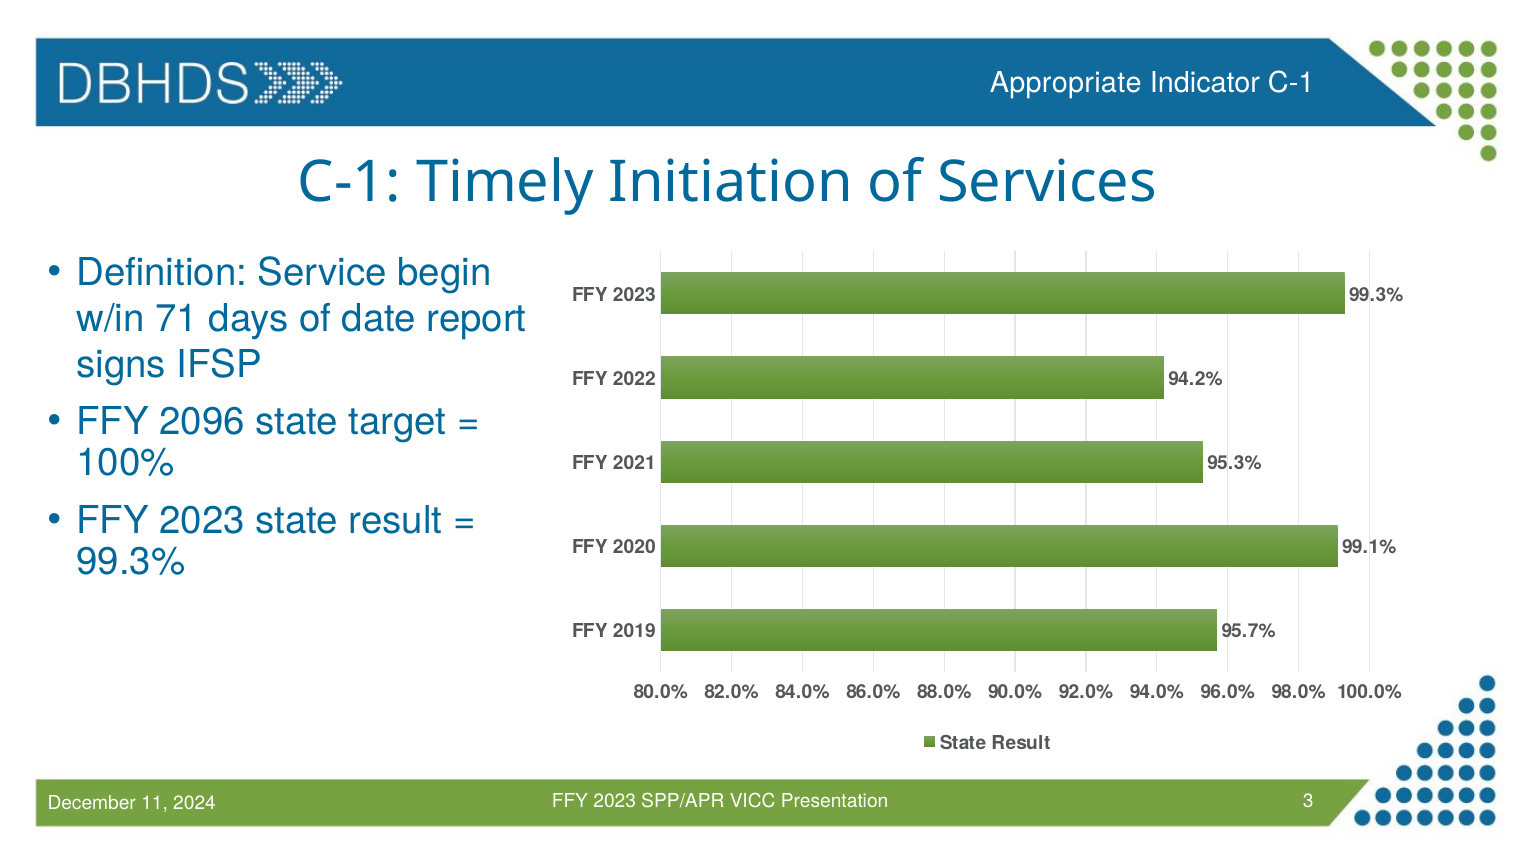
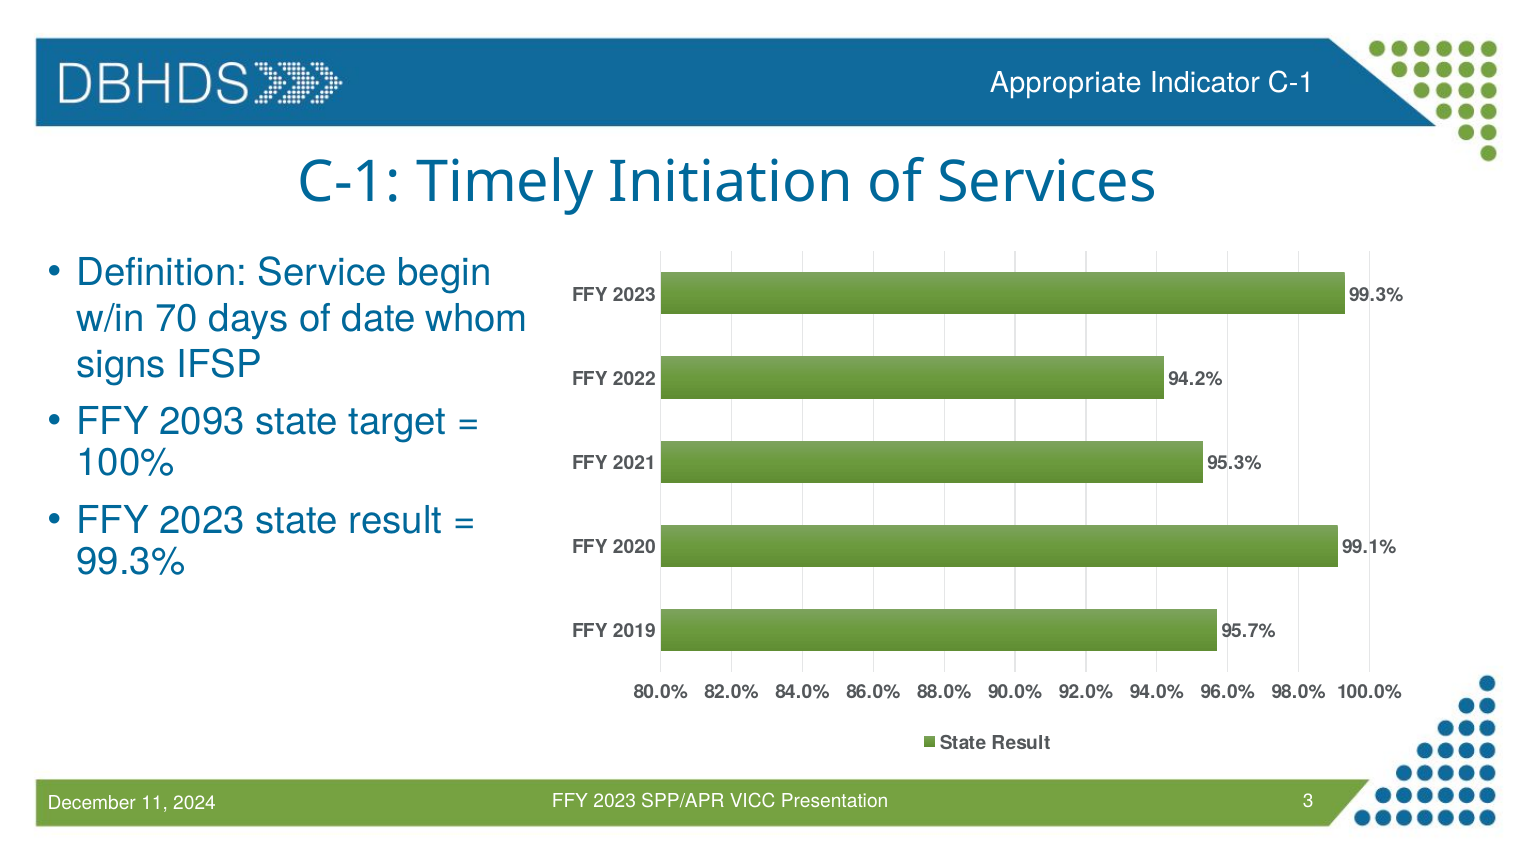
71: 71 -> 70
report: report -> whom
2096: 2096 -> 2093
